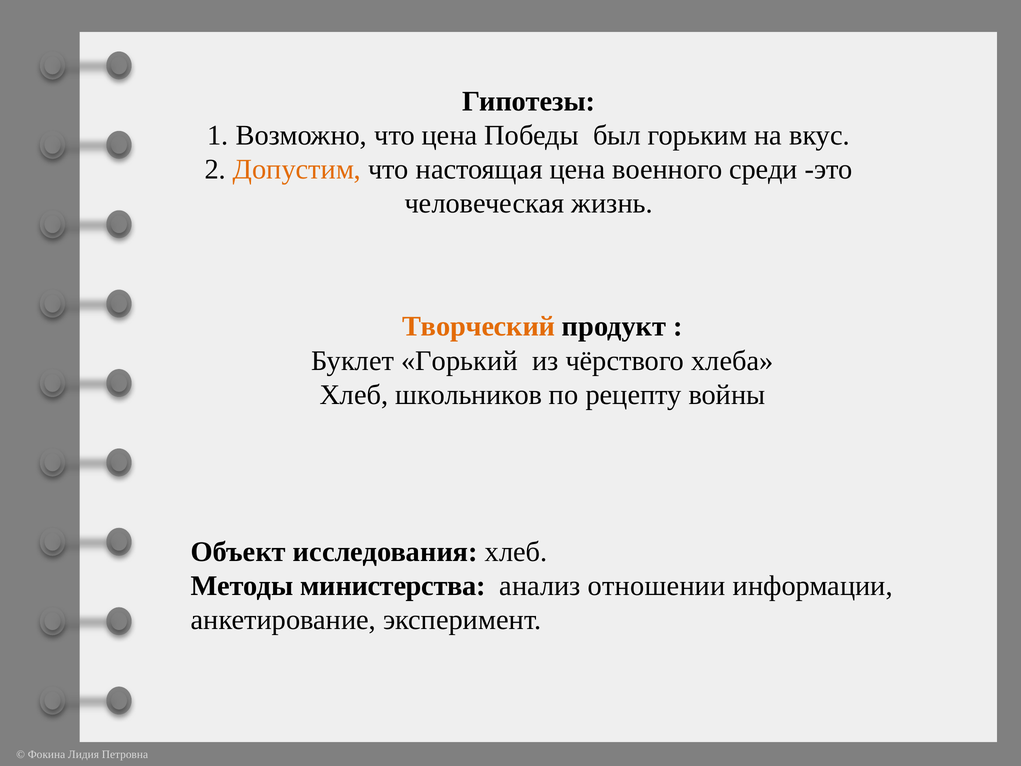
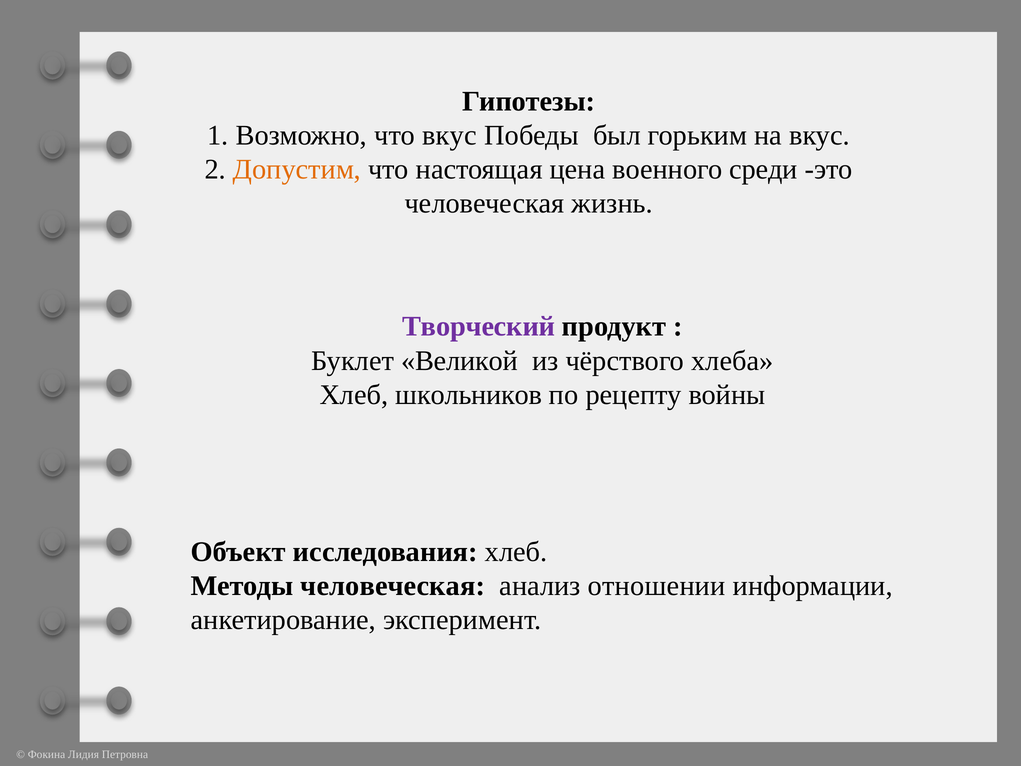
что цена: цена -> вкус
Творческий colour: orange -> purple
Горький: Горький -> Великой
Методы министерства: министерства -> человеческая
